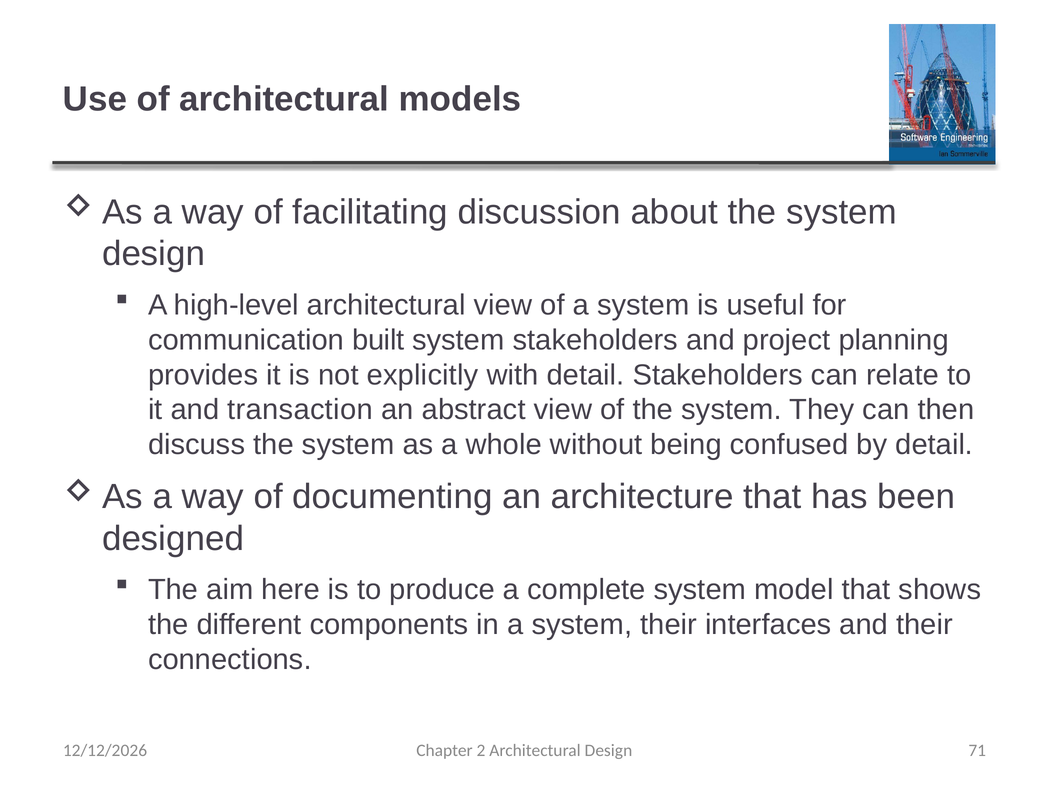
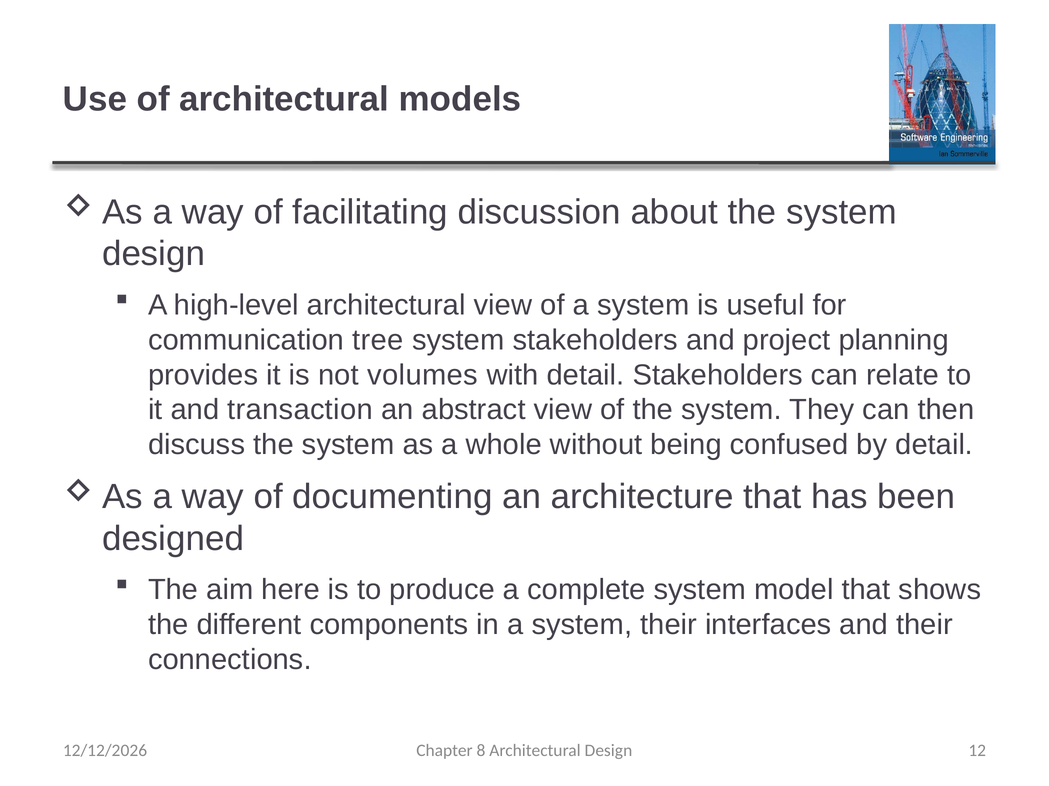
built: built -> tree
explicitly: explicitly -> volumes
2: 2 -> 8
71: 71 -> 12
